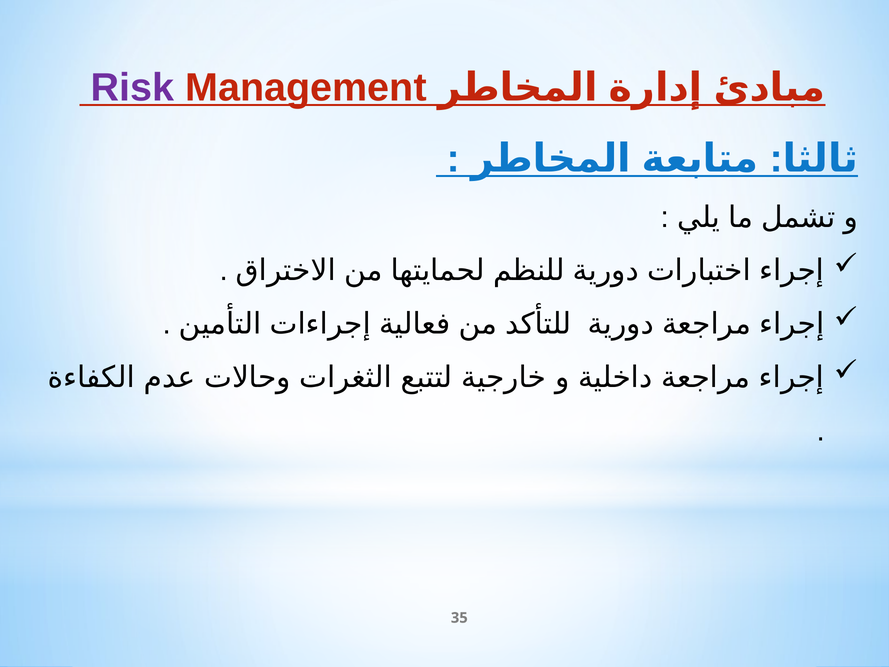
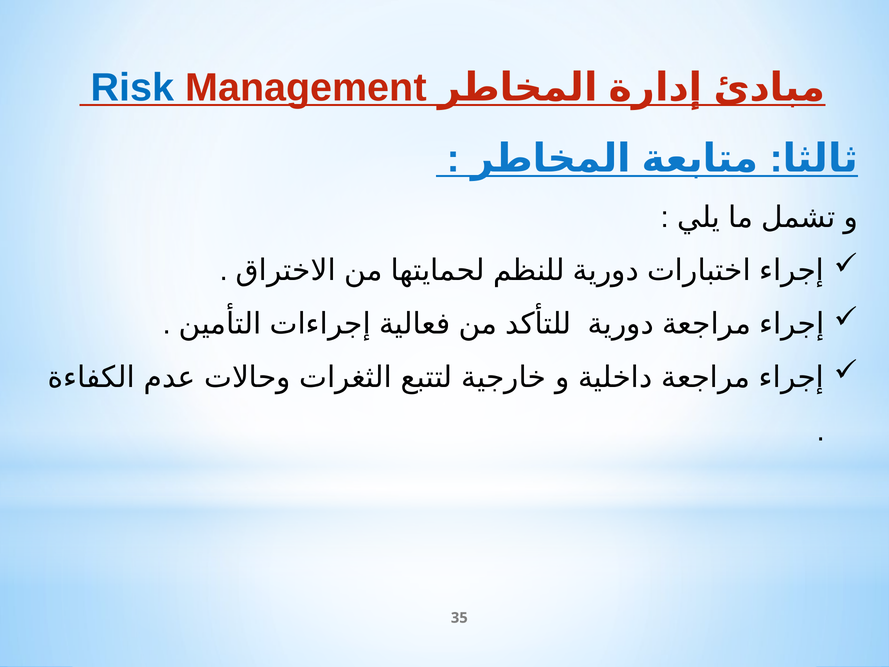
Risk colour: purple -> blue
